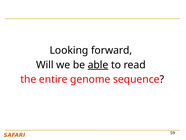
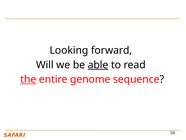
the underline: none -> present
